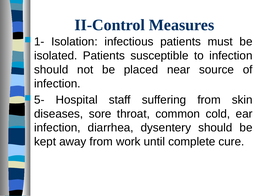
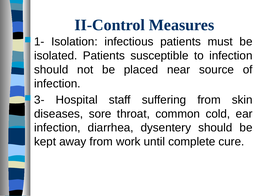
5-: 5- -> 3-
